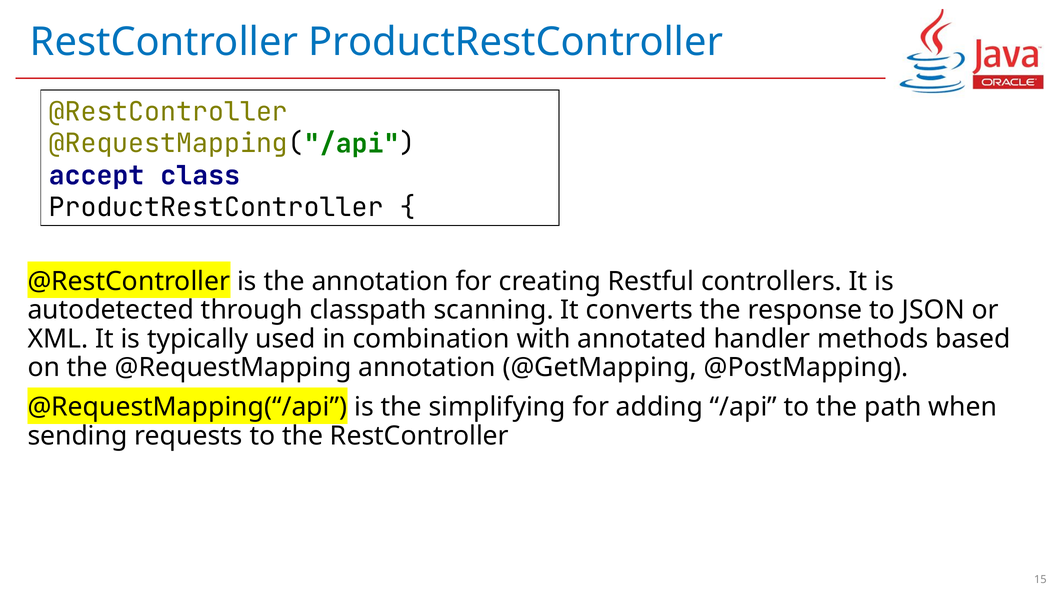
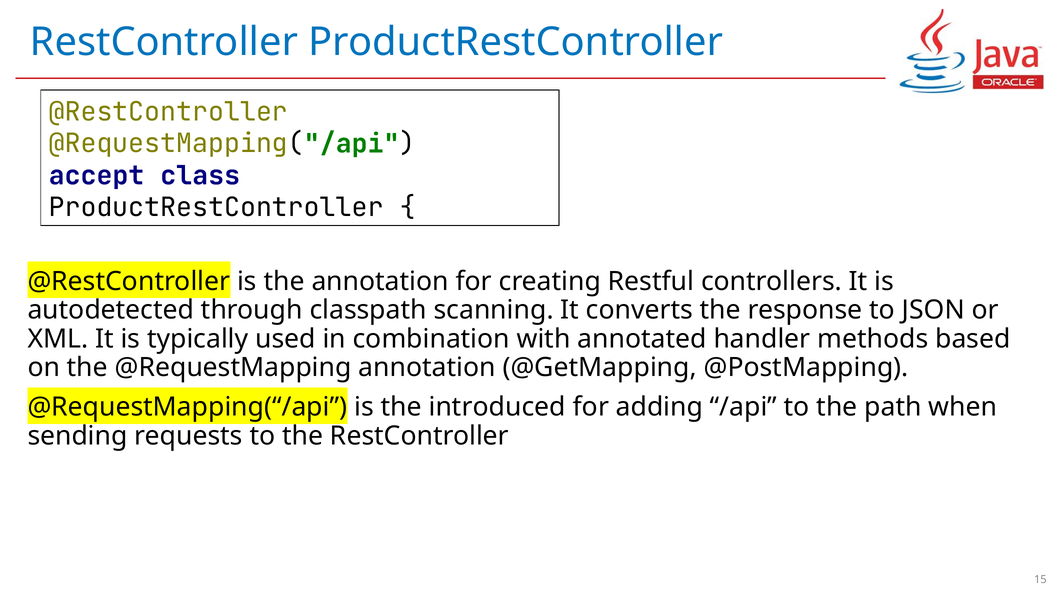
simplifying: simplifying -> introduced
